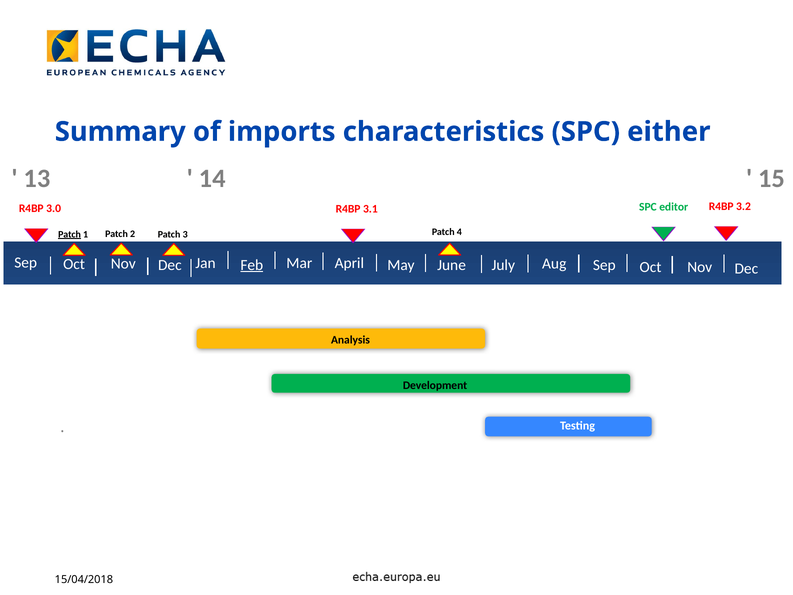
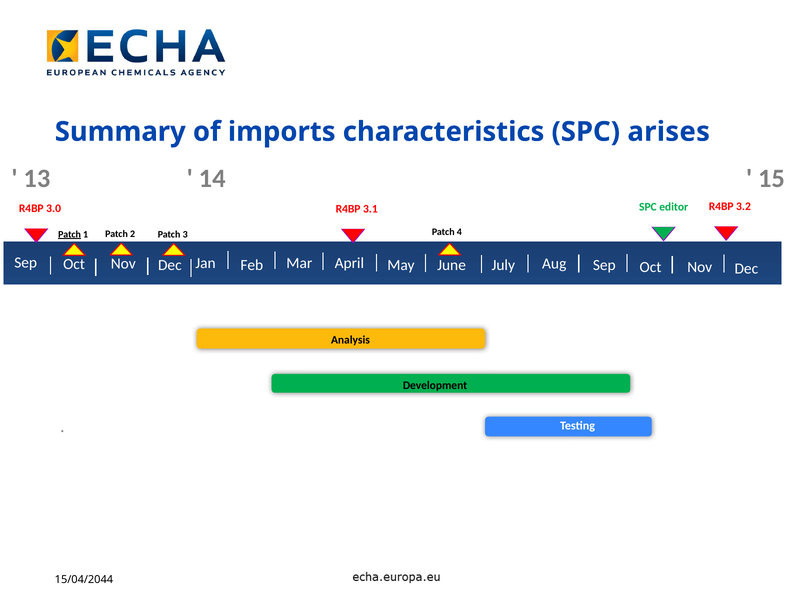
either: either -> arises
Feb underline: present -> none
15/04/2018: 15/04/2018 -> 15/04/2044
